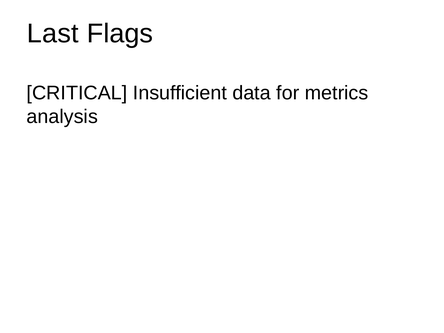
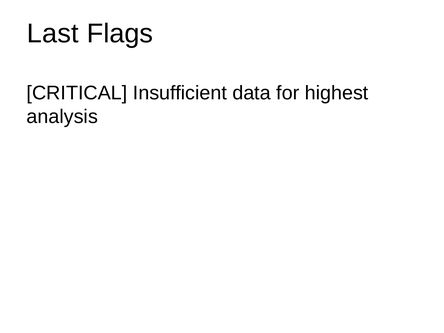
metrics: metrics -> highest
